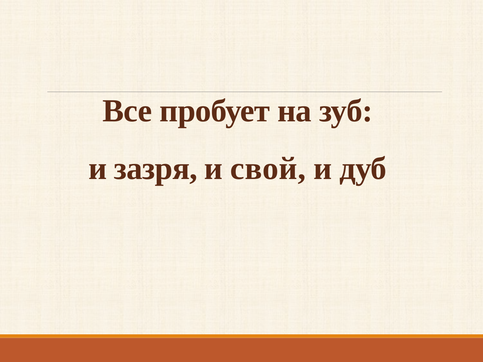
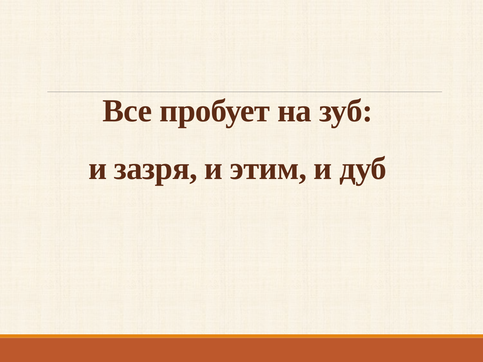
свой: свой -> этим
